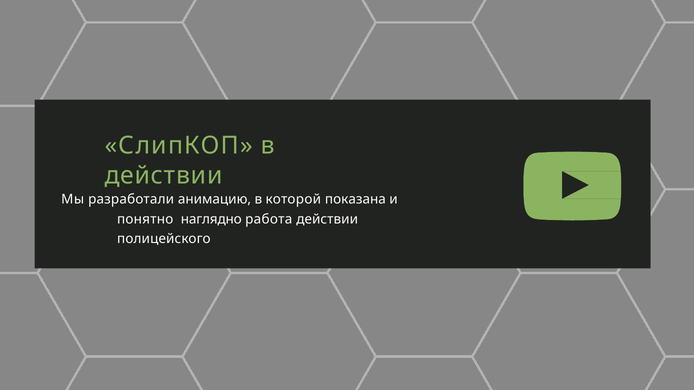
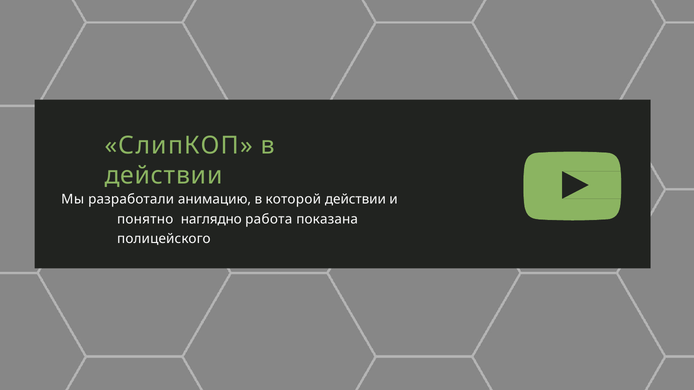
которой показана: показана -> действии
работа действии: действии -> показана
